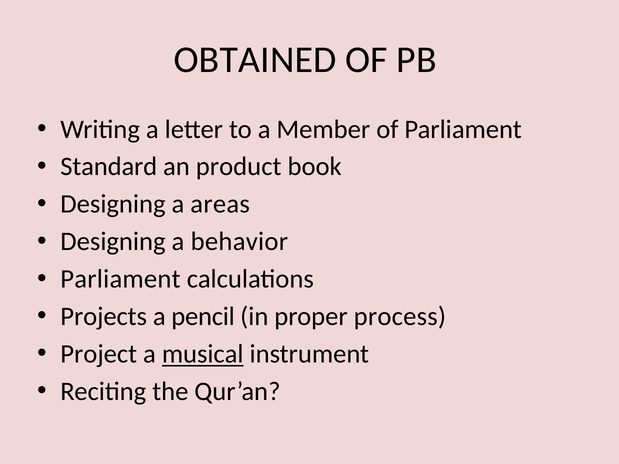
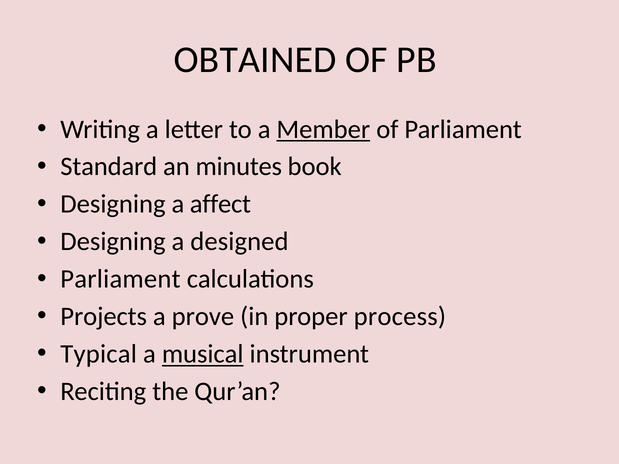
Member underline: none -> present
product: product -> minutes
areas: areas -> affect
behavior: behavior -> designed
pencil: pencil -> prove
Project: Project -> Typical
